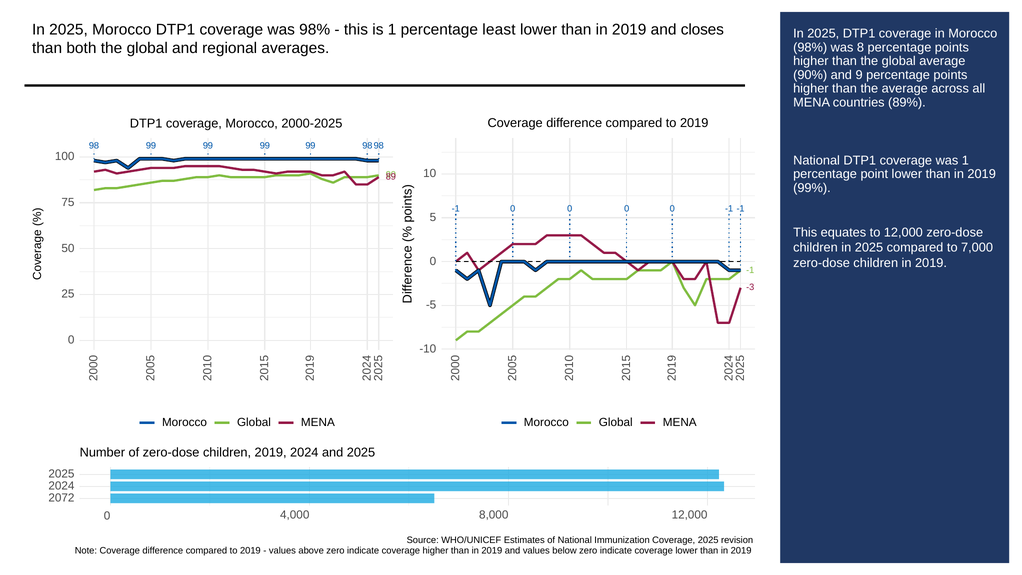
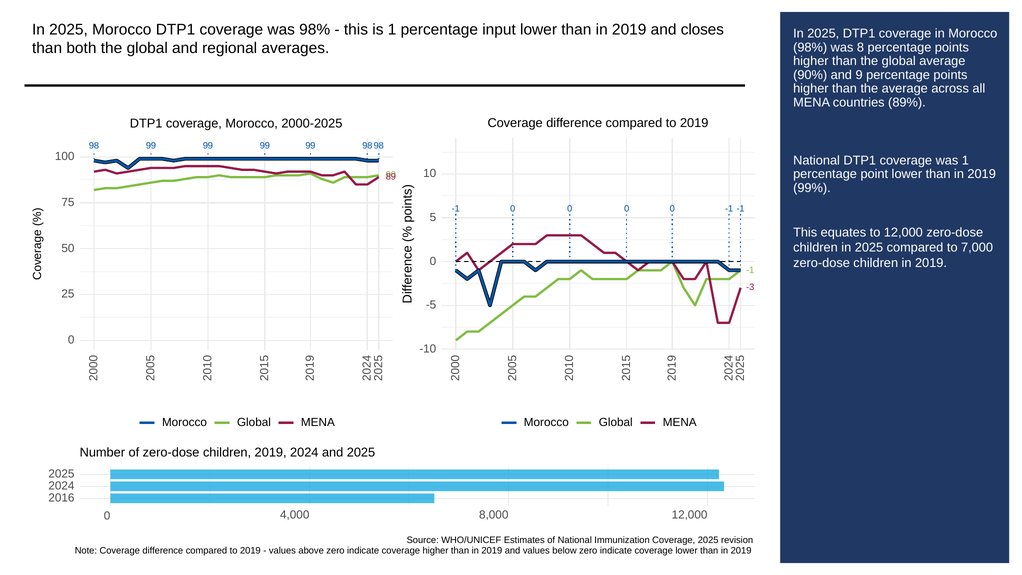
least: least -> input
2072: 2072 -> 2016
